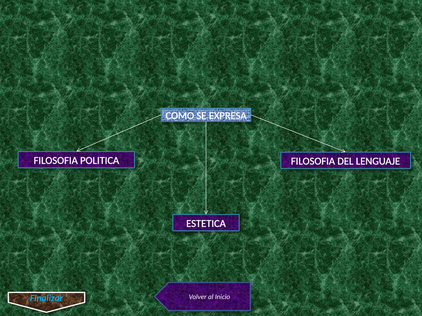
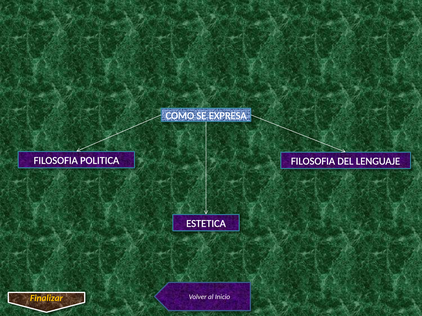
Finalizar colour: light blue -> yellow
